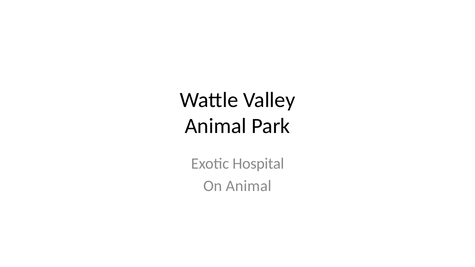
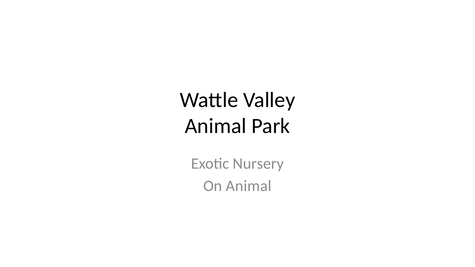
Hospital: Hospital -> Nursery
